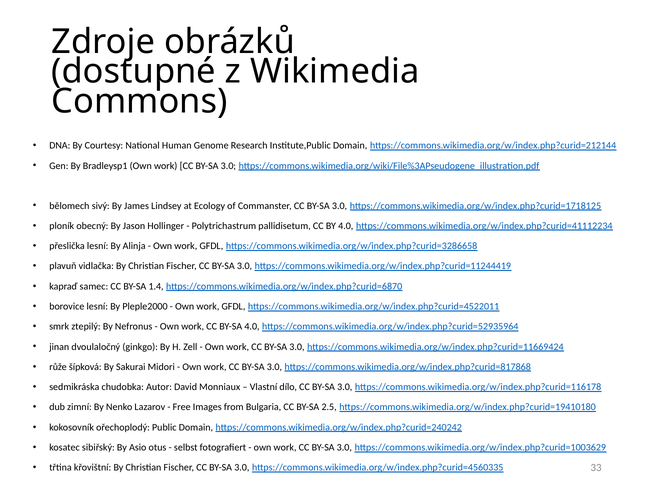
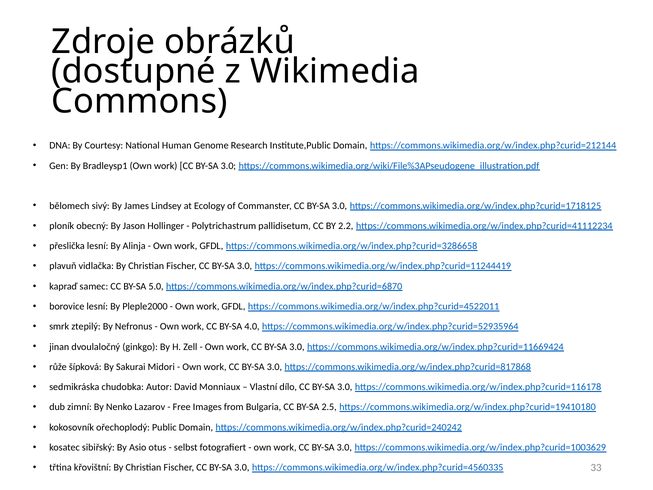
BY 4.0: 4.0 -> 2.2
1.4: 1.4 -> 5.0
